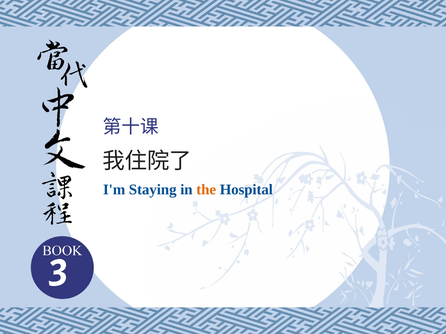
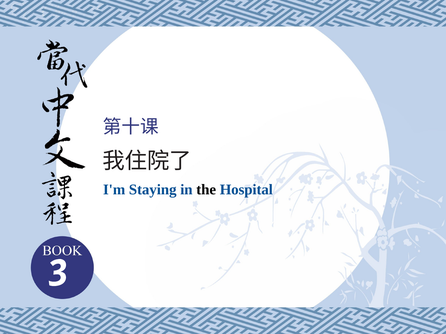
the colour: orange -> black
